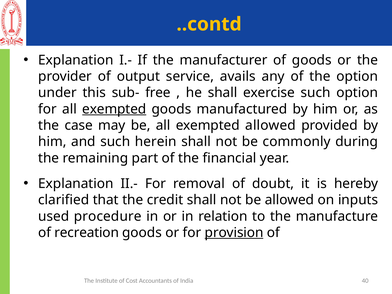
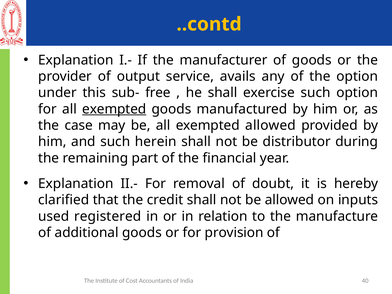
commonly: commonly -> distributor
procedure: procedure -> registered
recreation: recreation -> additional
provision underline: present -> none
